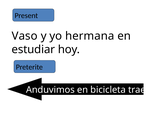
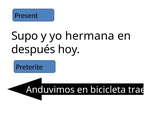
Vaso: Vaso -> Supo
estudiar: estudiar -> después
